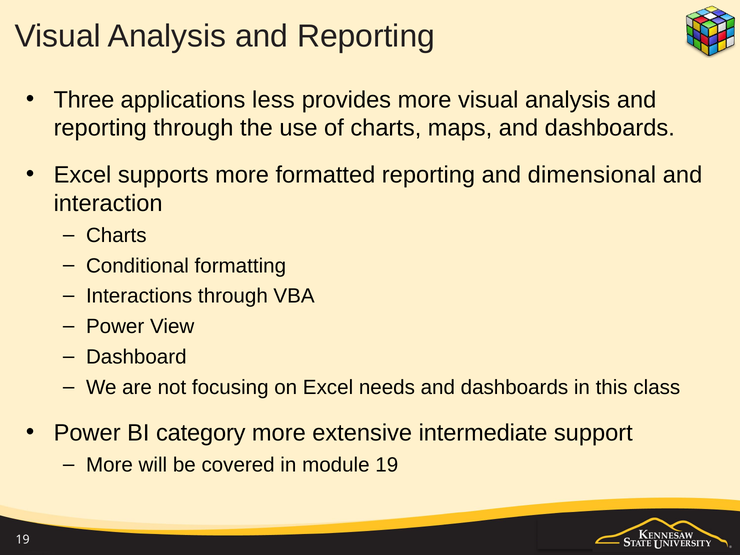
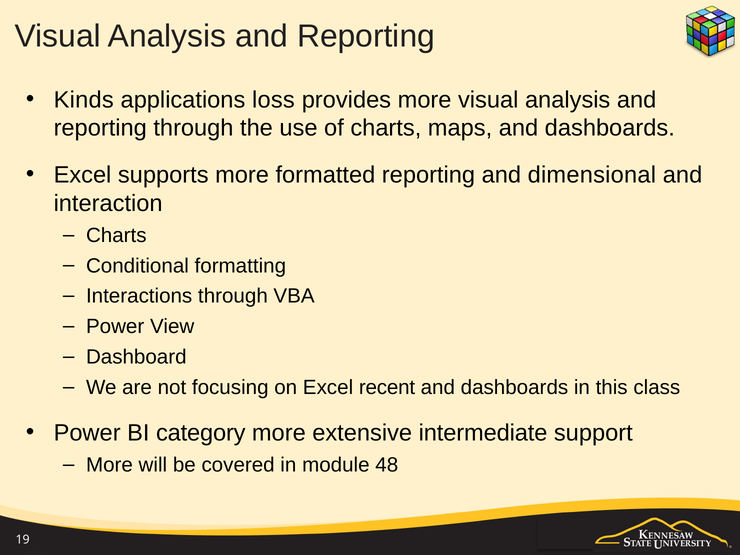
Three: Three -> Kinds
less: less -> loss
needs: needs -> recent
module 19: 19 -> 48
